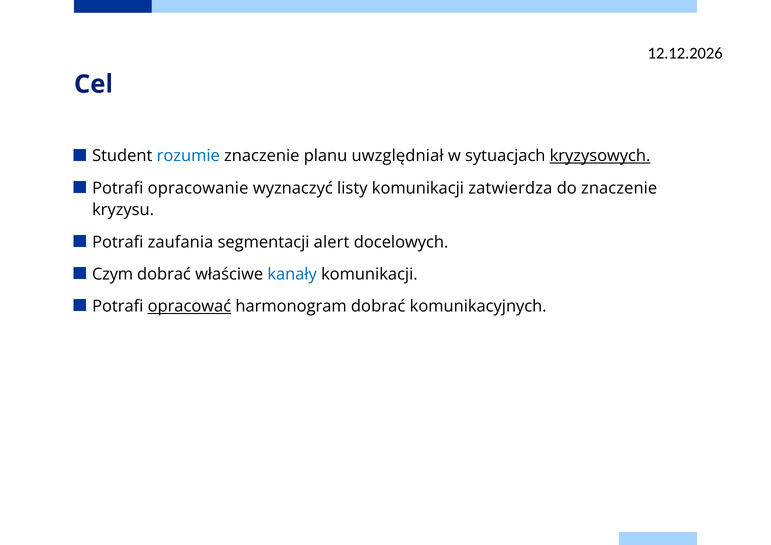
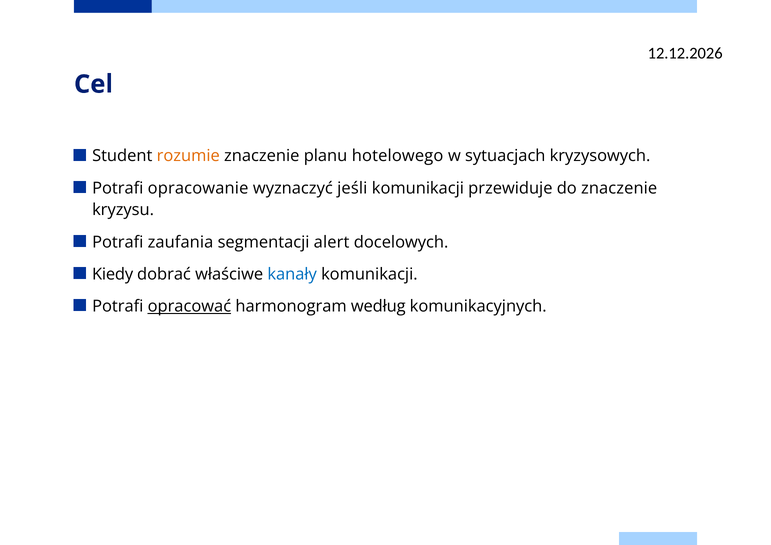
rozumie colour: blue -> orange
uwzględniał: uwzględniał -> hotelowego
kryzysowych underline: present -> none
listy: listy -> jeśli
zatwierdza: zatwierdza -> przewiduje
Czym: Czym -> Kiedy
harmonogram dobrać: dobrać -> według
